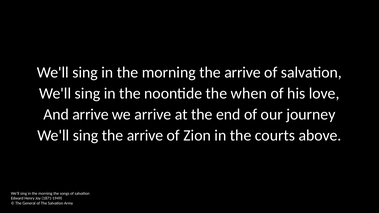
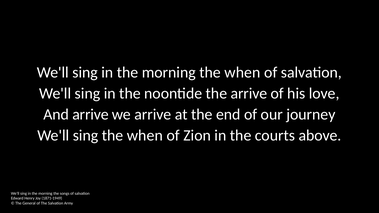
morning the arrive: arrive -> when
the when: when -> arrive
sing the arrive: arrive -> when
